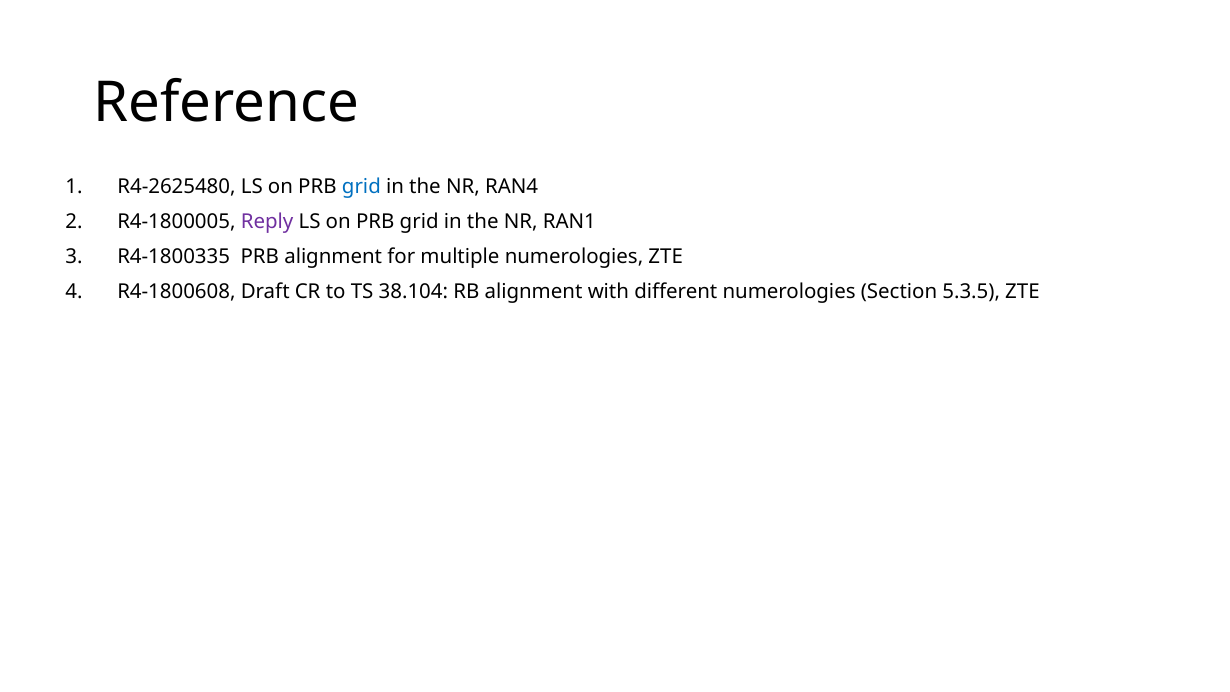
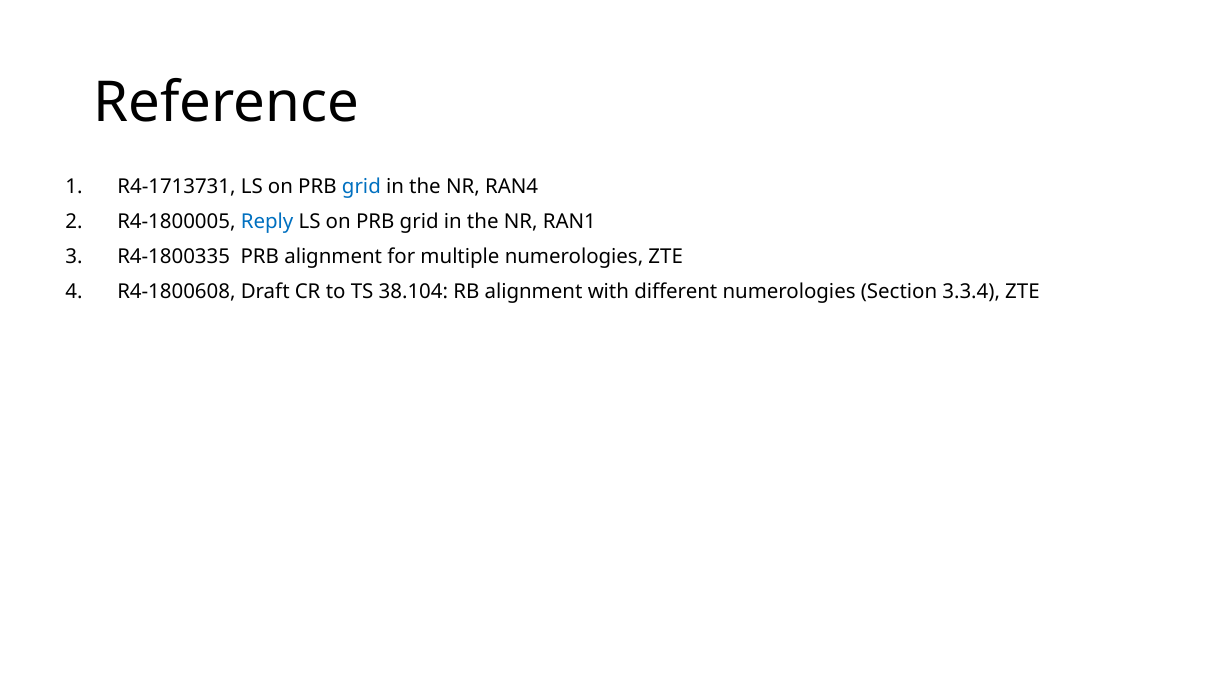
R4-2625480: R4-2625480 -> R4-1713731
Reply colour: purple -> blue
5.3.5: 5.3.5 -> 3.3.4
